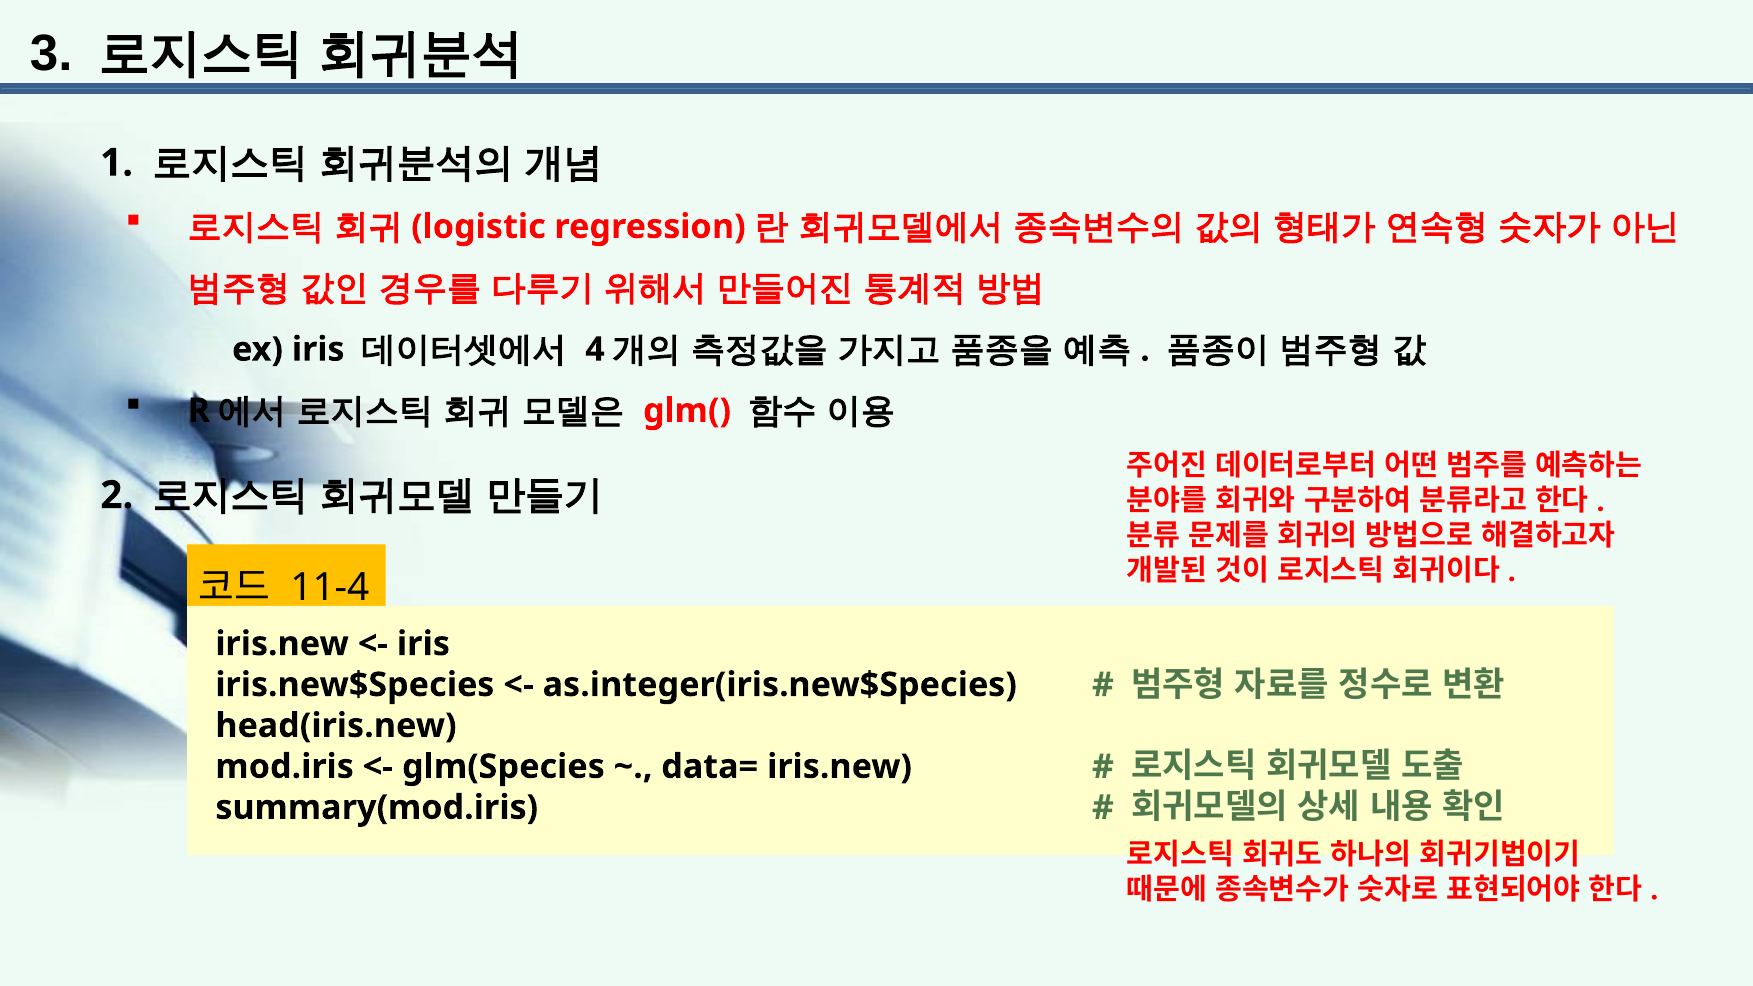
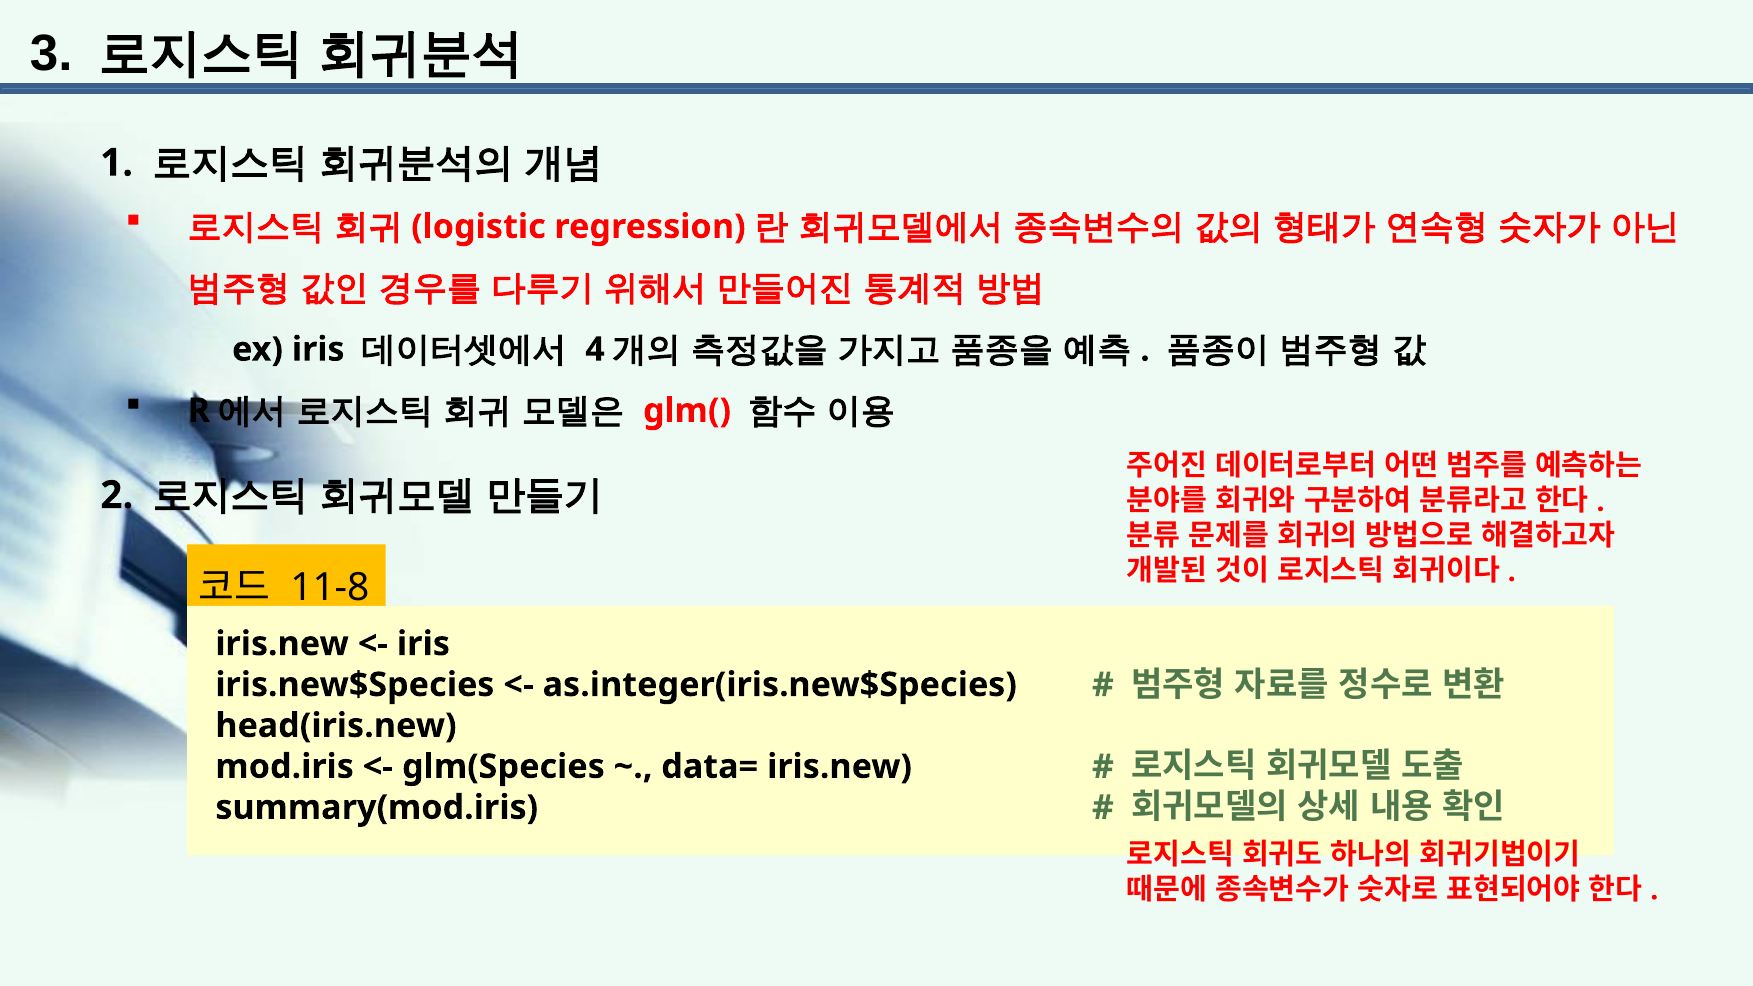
11-4: 11-4 -> 11-8
